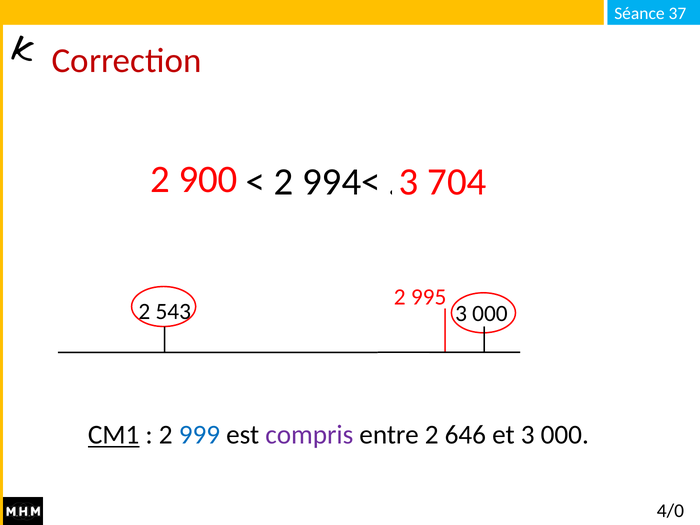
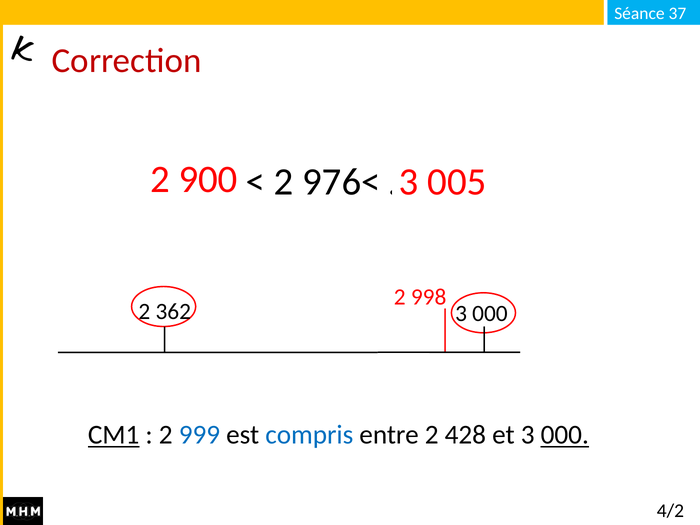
704: 704 -> 005
994<: 994< -> 976<
995: 995 -> 998
543: 543 -> 362
compris colour: purple -> blue
646: 646 -> 428
000 at (565, 435) underline: none -> present
4/0: 4/0 -> 4/2
